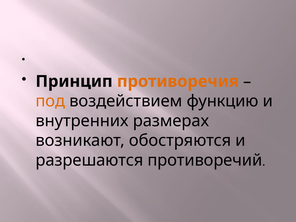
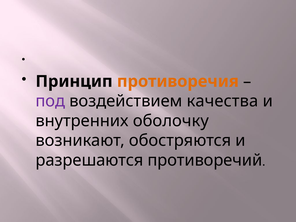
под colour: orange -> purple
функцию: функцию -> качества
размерах: размерах -> оболочку
